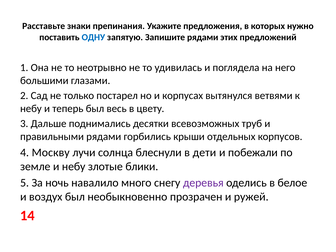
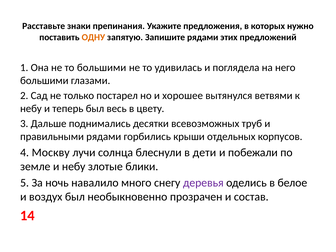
ОДНУ colour: blue -> orange
то неотрывно: неотрывно -> большими
корпусах: корпусах -> хорошее
ружей: ружей -> состав
